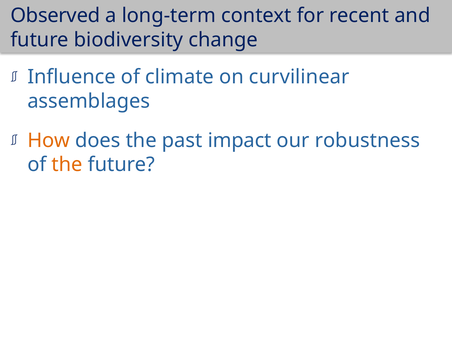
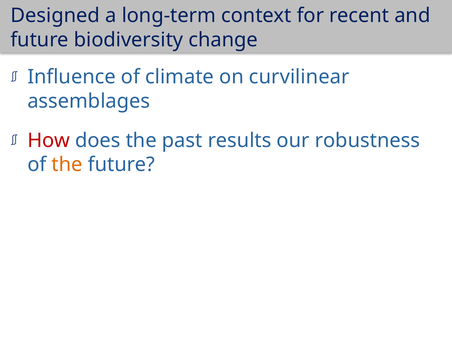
Observed: Observed -> Designed
How colour: orange -> red
impact: impact -> results
